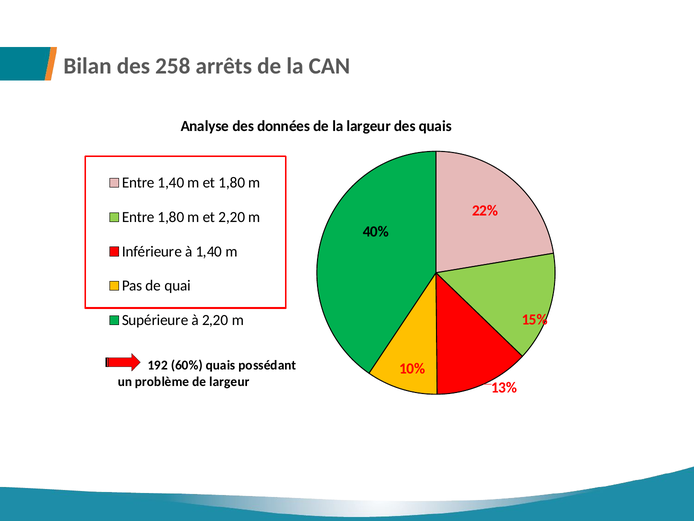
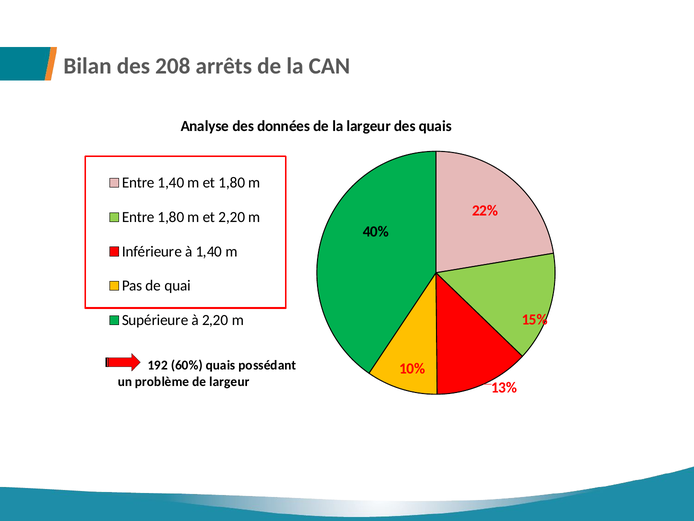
258: 258 -> 208
